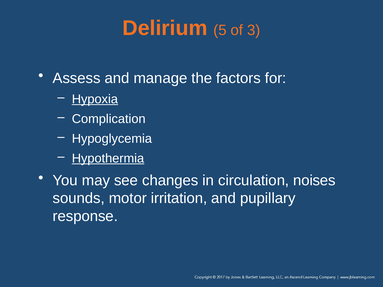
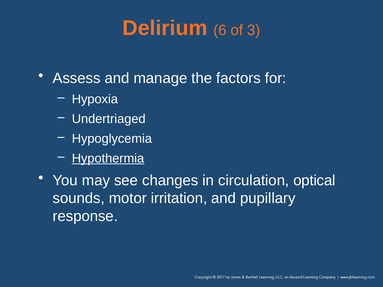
5: 5 -> 6
Hypoxia underline: present -> none
Complication: Complication -> Undertriaged
noises: noises -> optical
